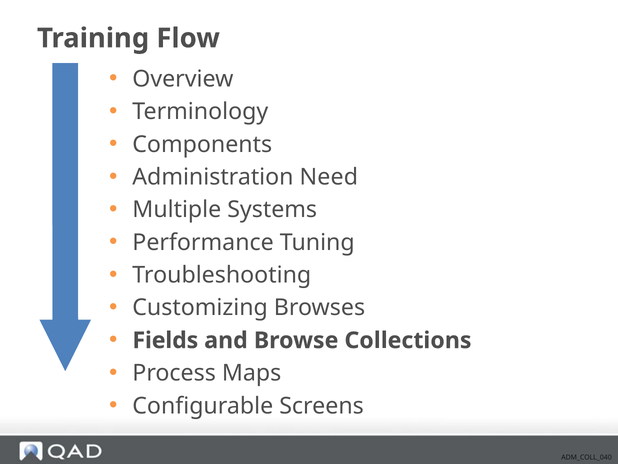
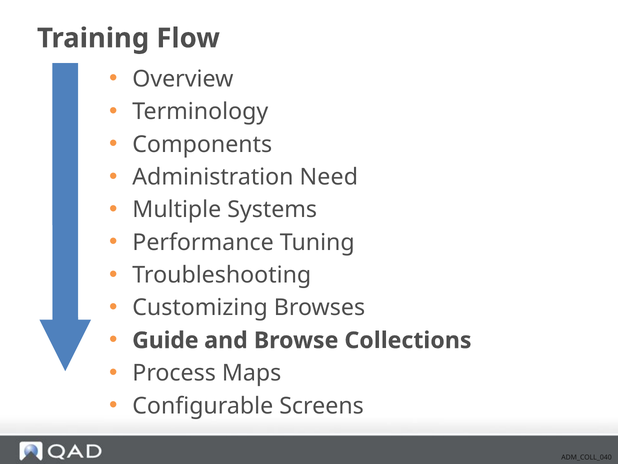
Fields: Fields -> Guide
